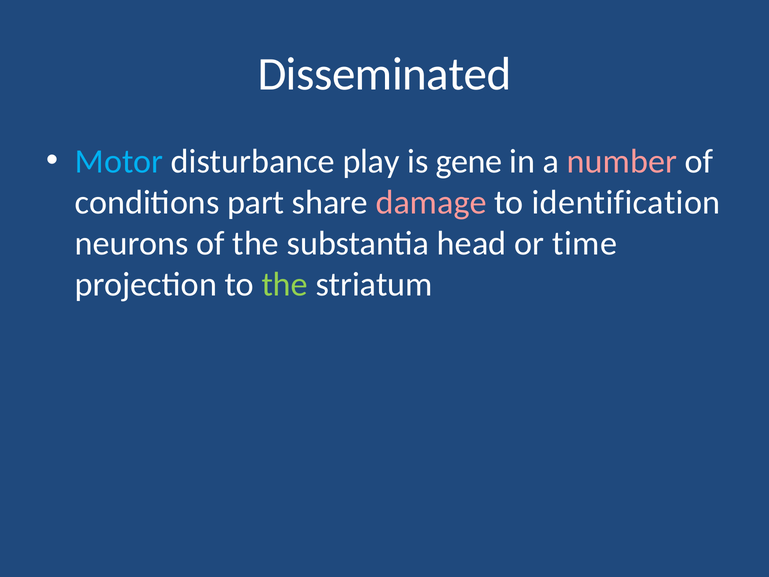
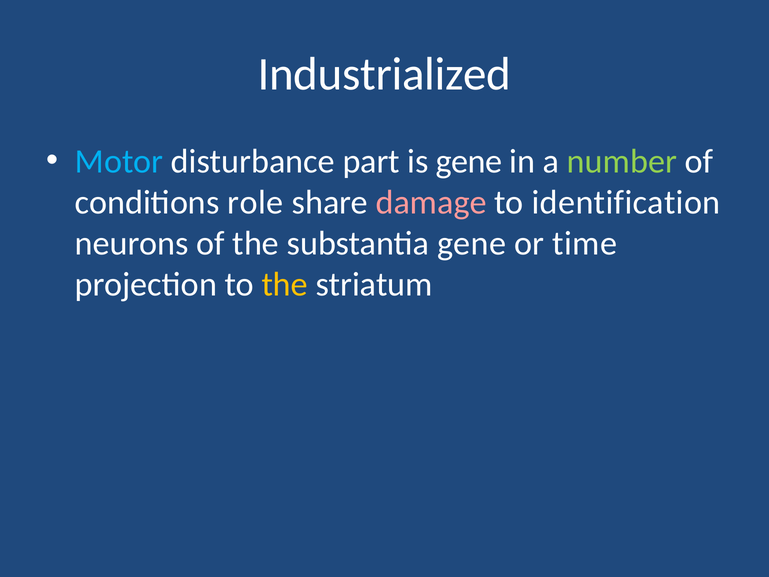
Disseminated: Disseminated -> Industrialized
play: play -> part
number colour: pink -> light green
part: part -> role
substantia head: head -> gene
the at (285, 284) colour: light green -> yellow
